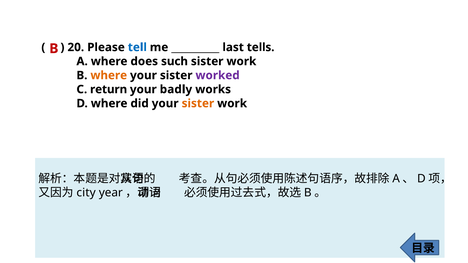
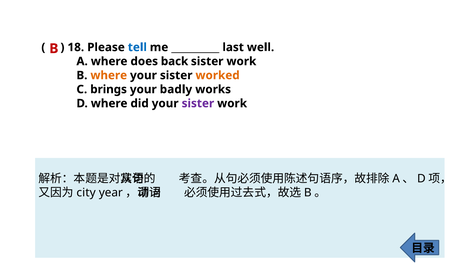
20: 20 -> 18
tells: tells -> well
such: such -> back
worked colour: purple -> orange
return: return -> brings
sister at (198, 103) colour: orange -> purple
